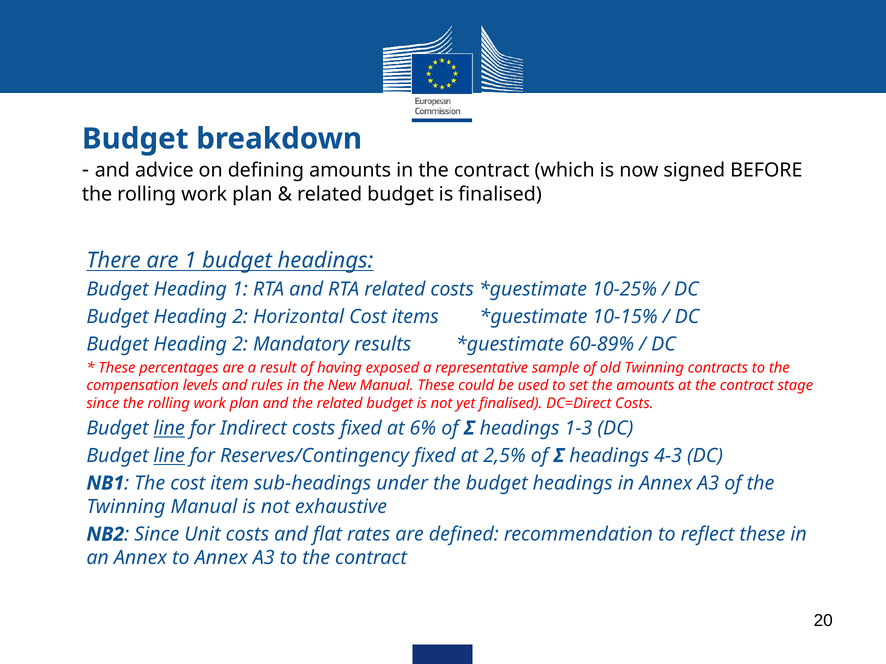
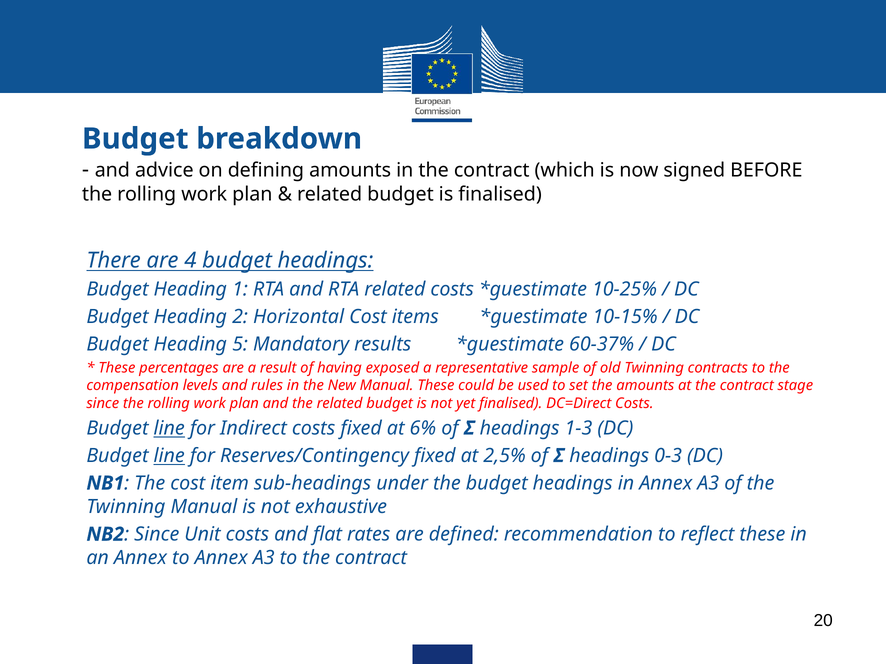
are 1: 1 -> 4
2 at (240, 345): 2 -> 5
60-89%: 60-89% -> 60-37%
4-3: 4-3 -> 0-3
